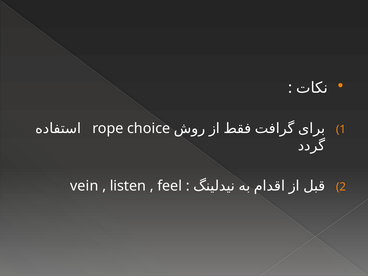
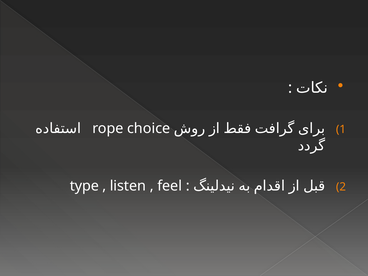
vein: vein -> type
